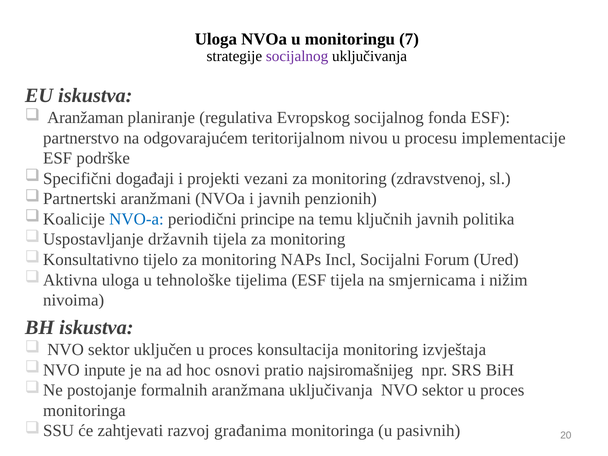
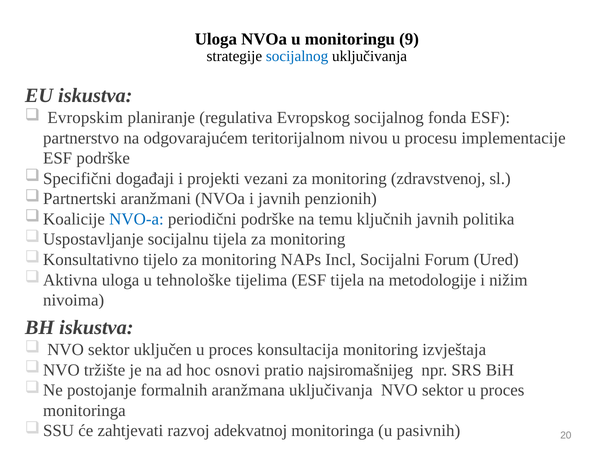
7: 7 -> 9
socijalnog at (297, 56) colour: purple -> blue
Aranžaman: Aranžaman -> Evropskim
periodični principe: principe -> podrške
državnih: državnih -> socijalnu
smjernicama: smjernicama -> metodologije
inpute: inpute -> tržište
građanima: građanima -> adekvatnoj
